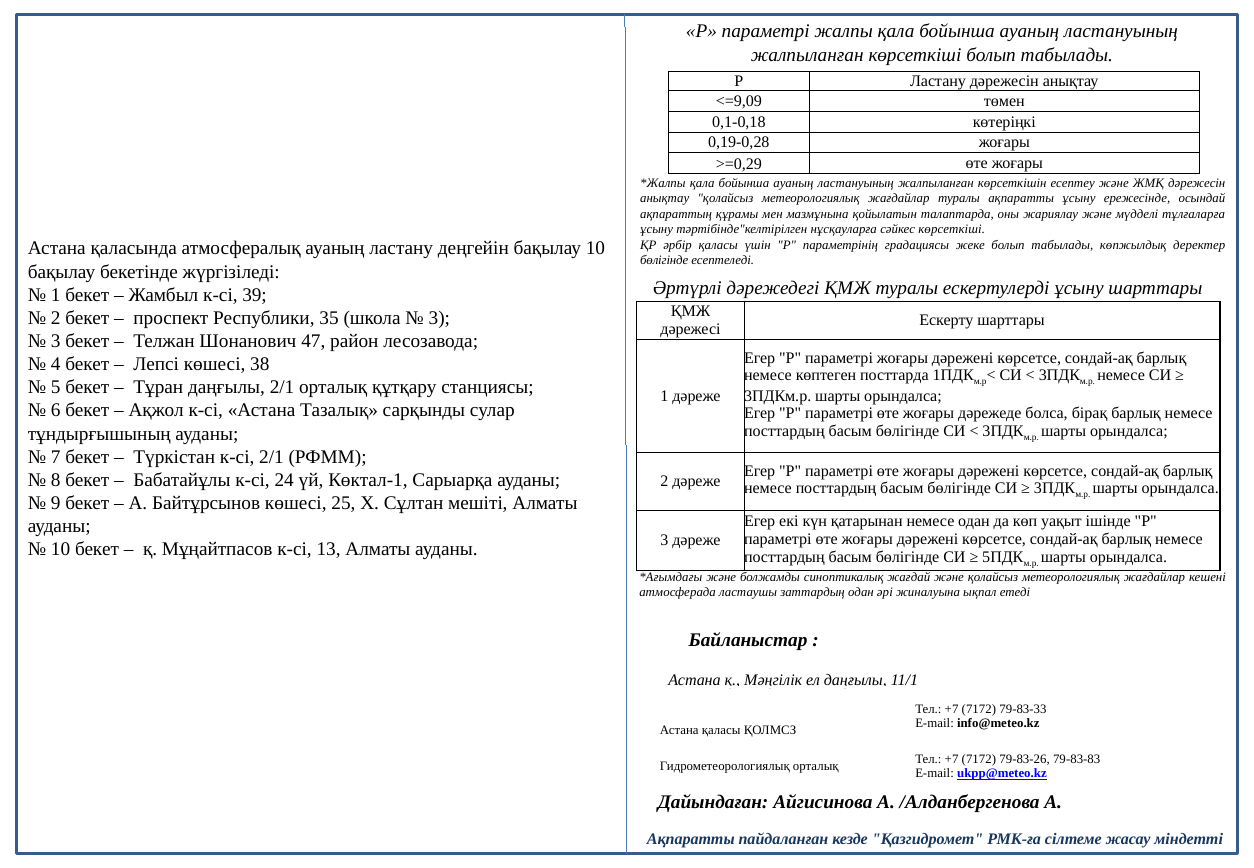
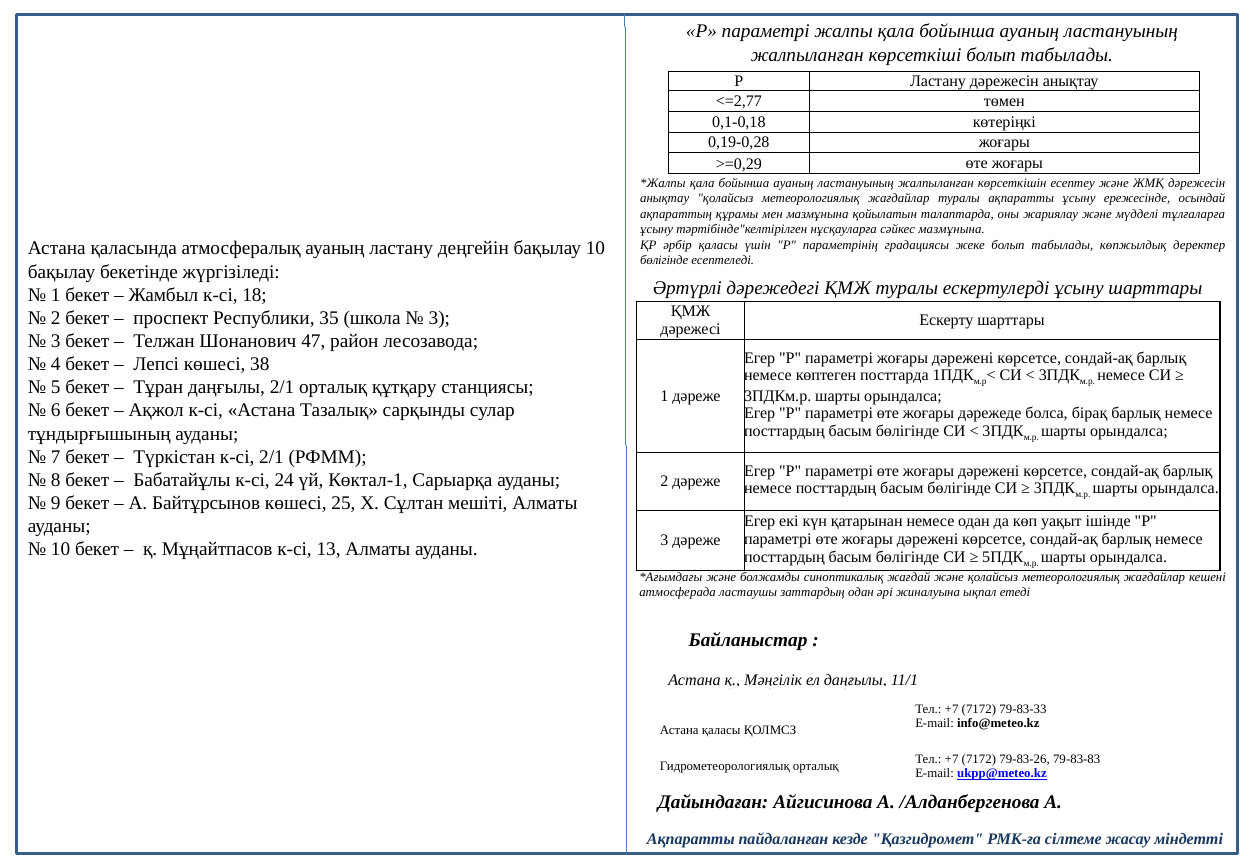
<=9,09: <=9,09 -> <=2,77
сәйкес көрсеткіші: көрсеткіші -> мазмұнына
39: 39 -> 18
